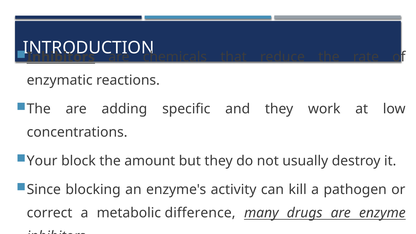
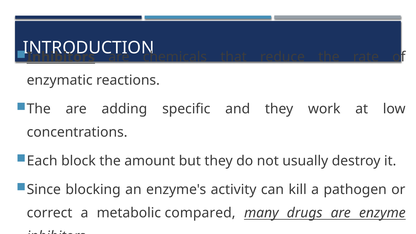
Your: Your -> Each
difference: difference -> compared
